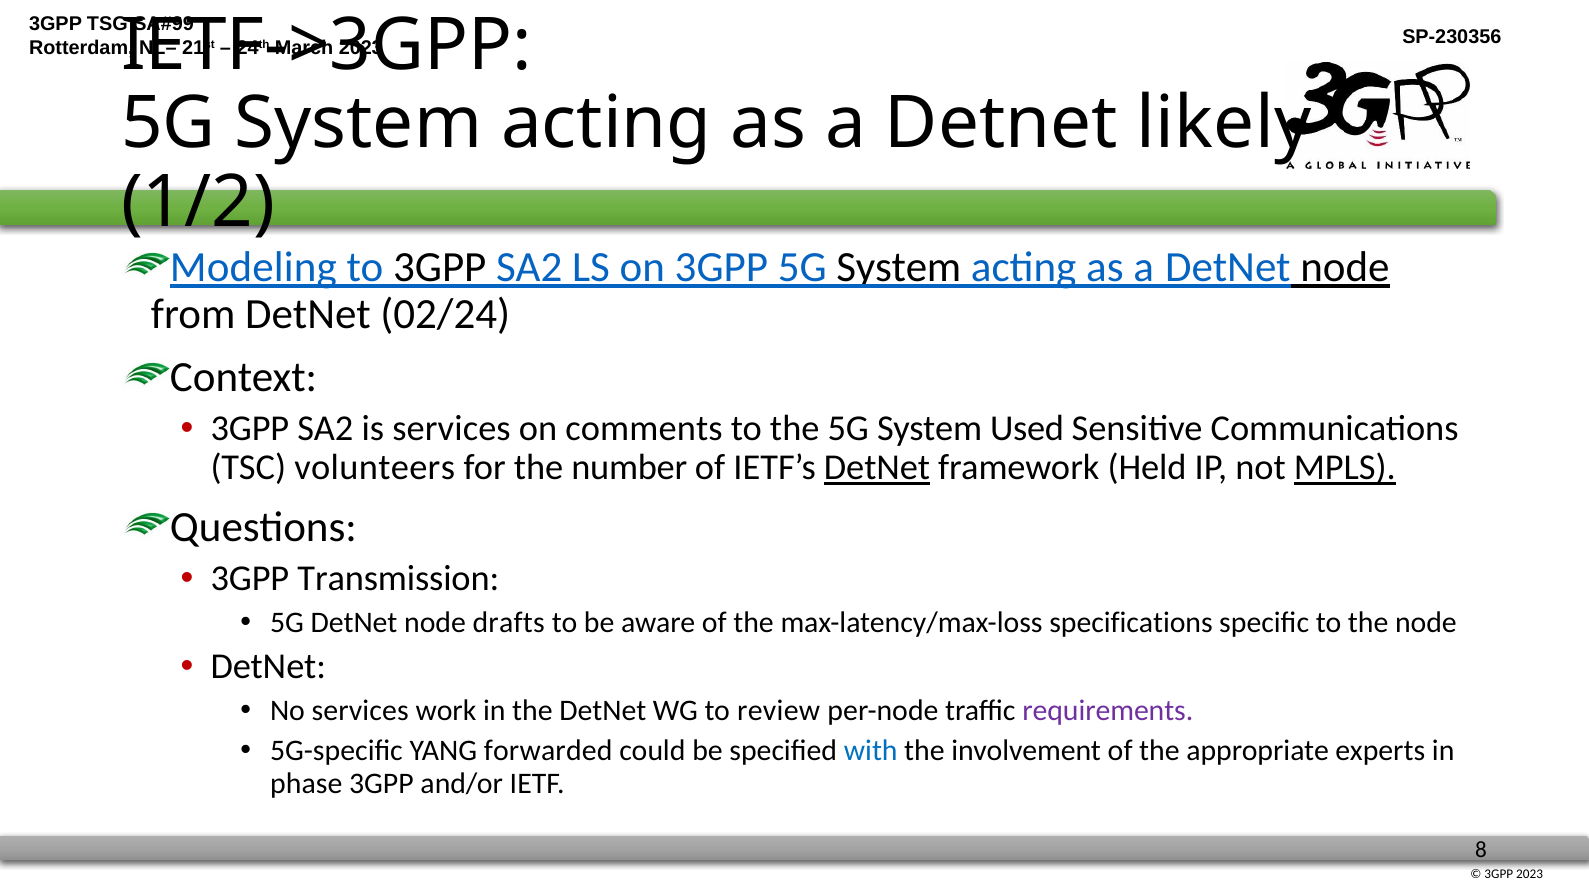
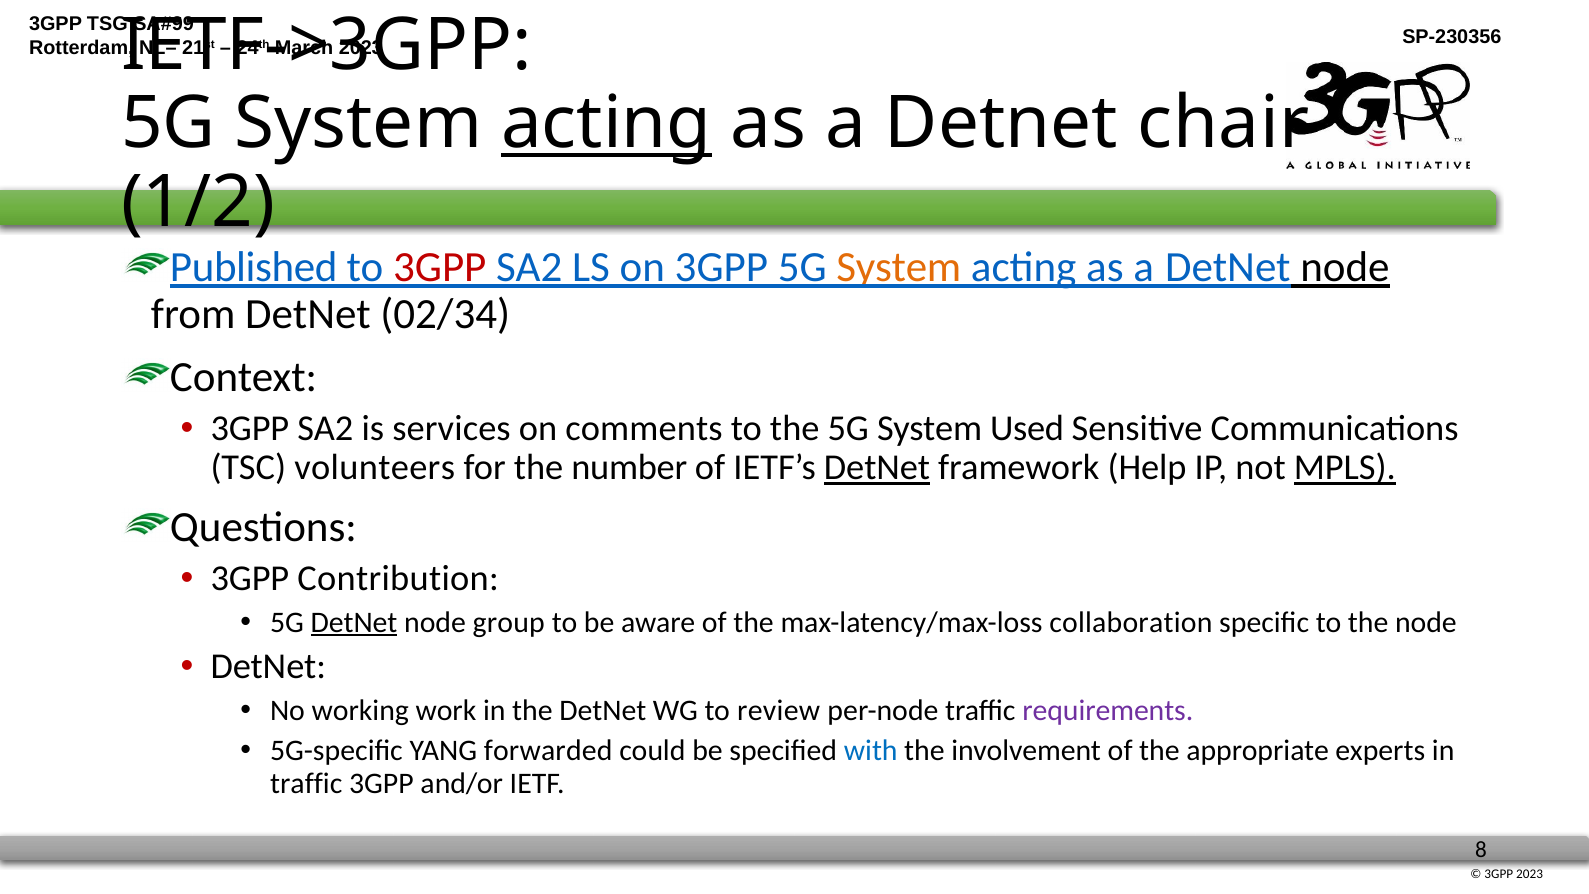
acting at (606, 124) underline: none -> present
likely: likely -> chair
Modeling: Modeling -> Published
3GPP at (440, 268) colour: black -> red
System at (899, 268) colour: black -> orange
02/24: 02/24 -> 02/34
Held: Held -> Help
Transmission: Transmission -> Contribution
DetNet at (354, 622) underline: none -> present
drafts: drafts -> group
specifications: specifications -> collaboration
No services: services -> working
phase at (306, 783): phase -> traffic
